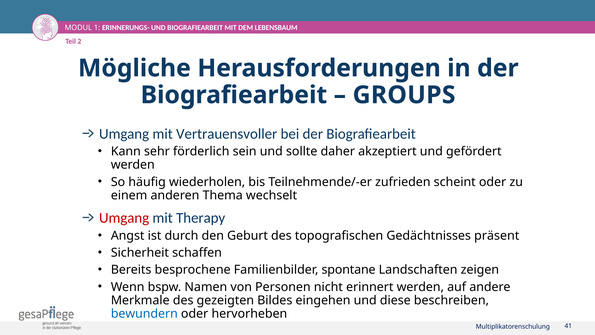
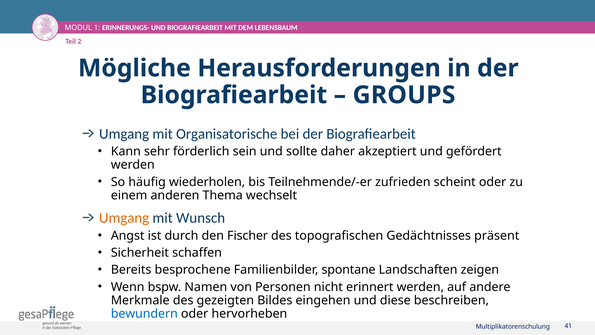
Vertrauensvoller: Vertrauensvoller -> Organisatorische
Umgang at (124, 218) colour: red -> orange
Therapy: Therapy -> Wunsch
Geburt: Geburt -> Fischer
